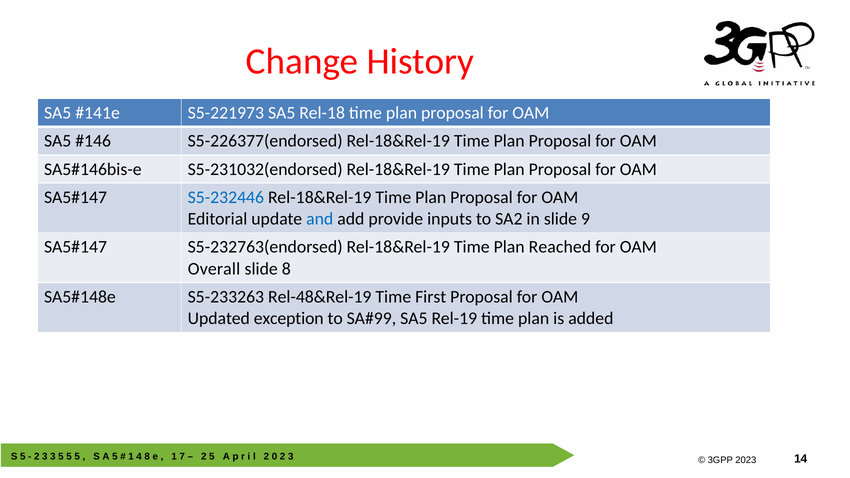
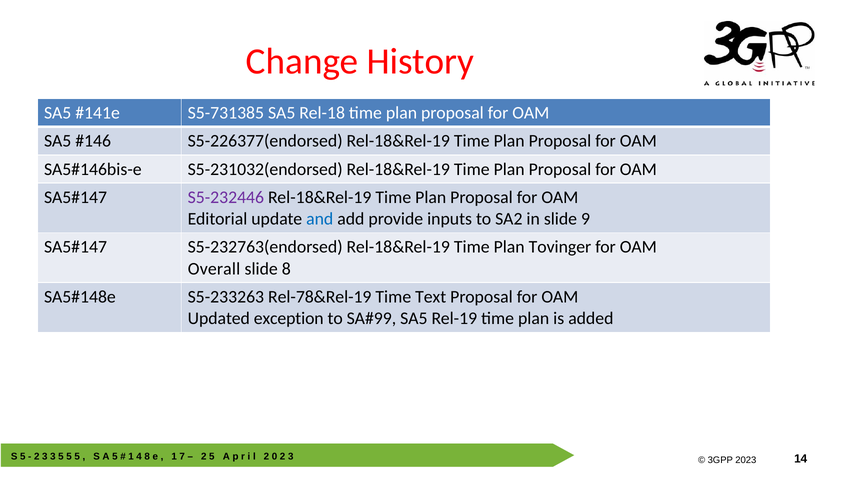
S5-221973: S5-221973 -> S5-731385
S5-232446 colour: blue -> purple
Reached: Reached -> Tovinger
Rel-48&Rel-19: Rel-48&Rel-19 -> Rel-78&Rel-19
First: First -> Text
